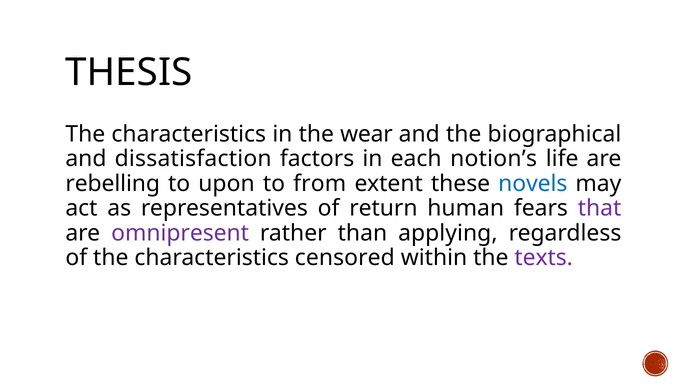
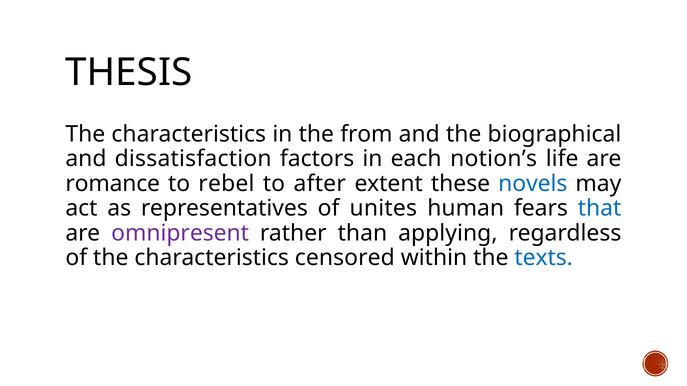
wear: wear -> from
rebelling: rebelling -> romance
upon: upon -> rebel
from: from -> after
return: return -> unites
that colour: purple -> blue
texts colour: purple -> blue
